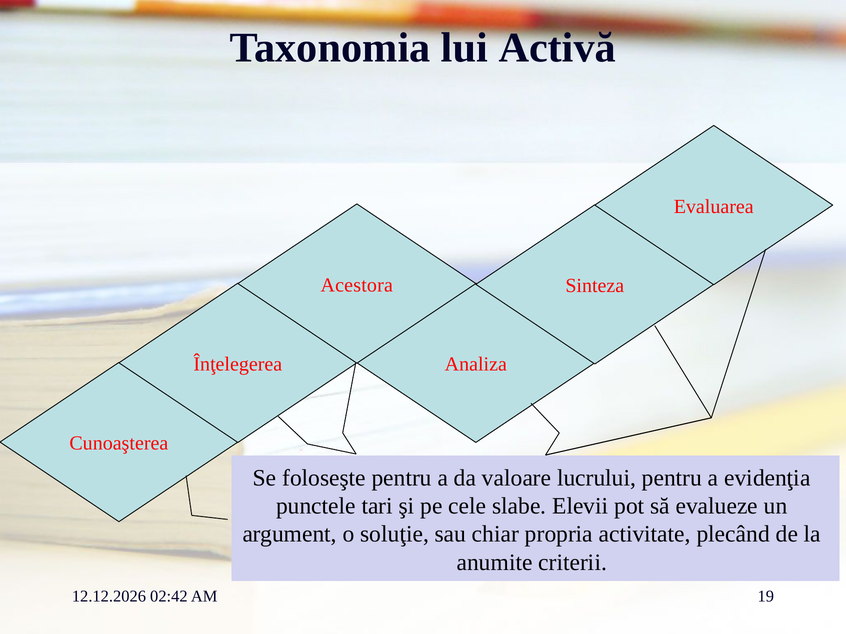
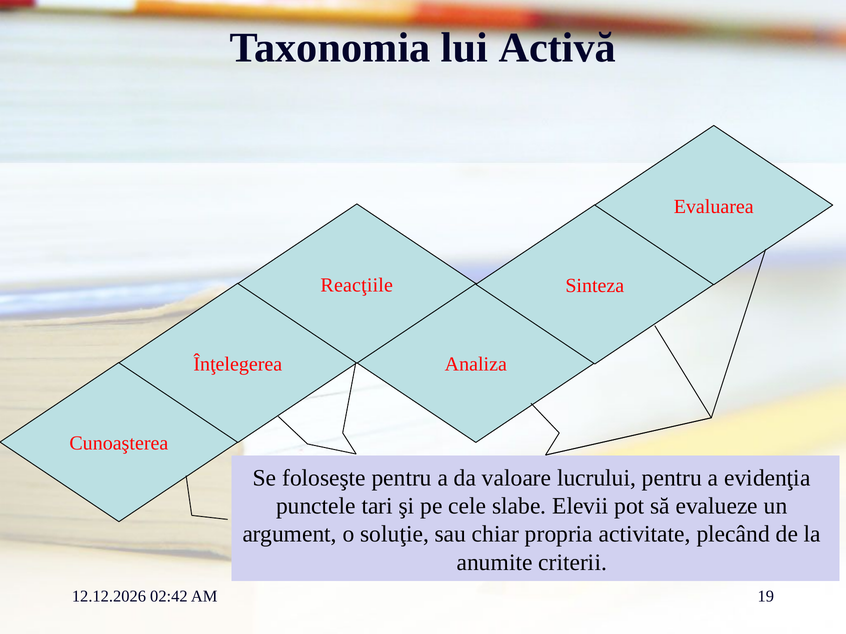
Acestora: Acestora -> Reacţiile
